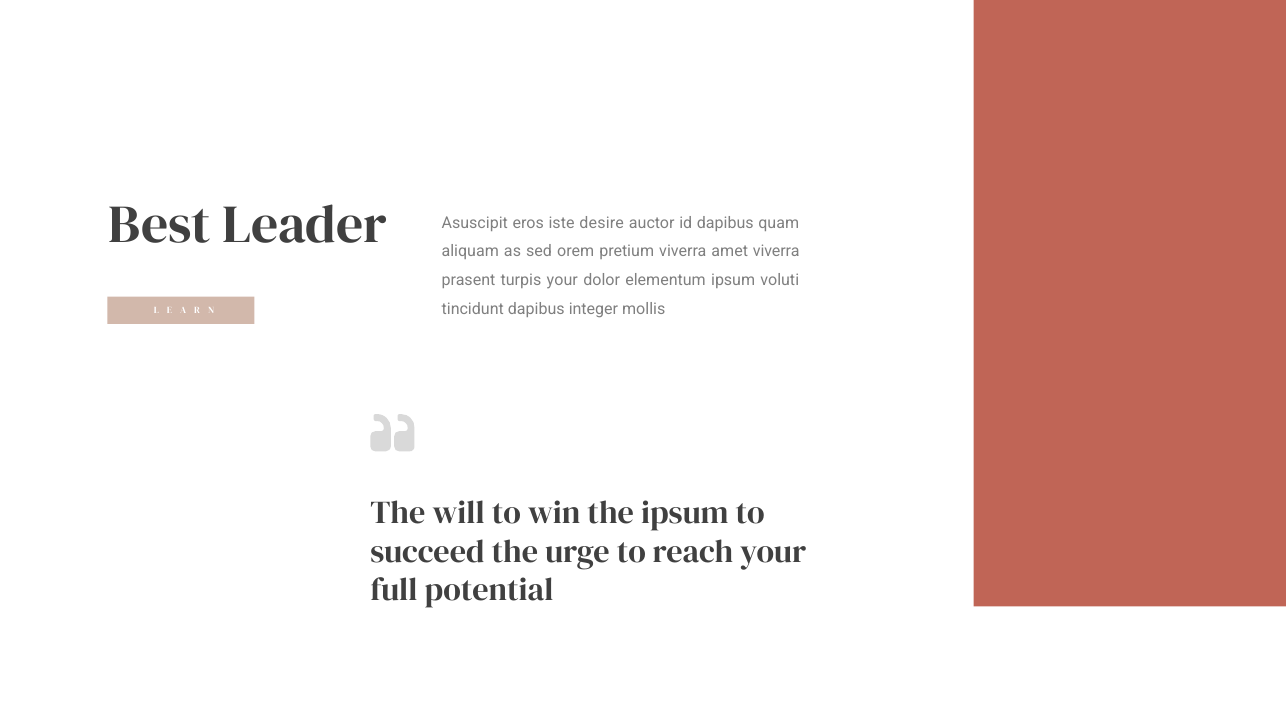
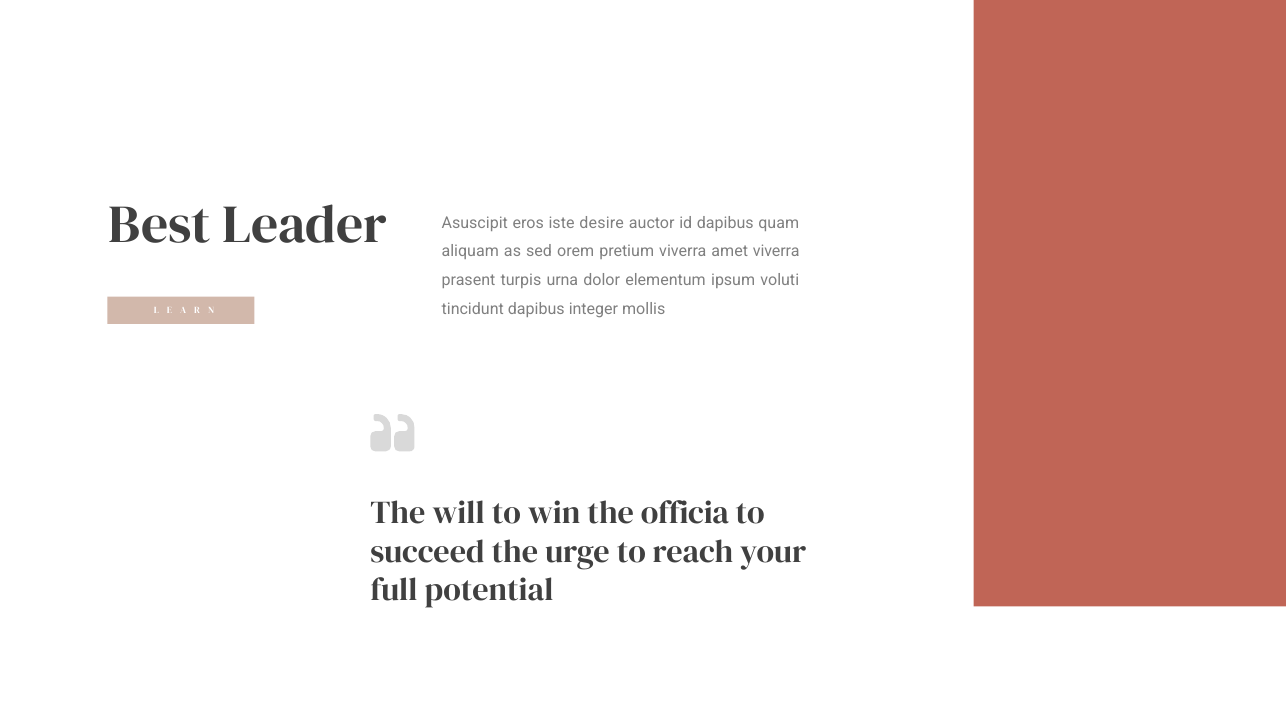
turpis your: your -> urna
the ipsum: ipsum -> officia
